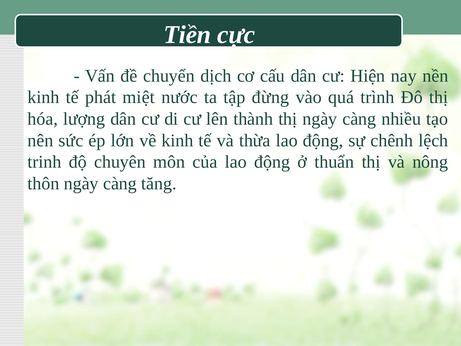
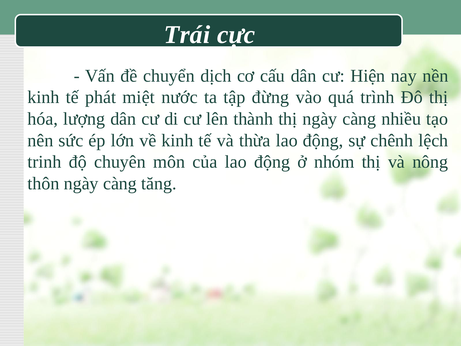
Tiền: Tiền -> Trái
thuẩn: thuẩn -> nhóm
